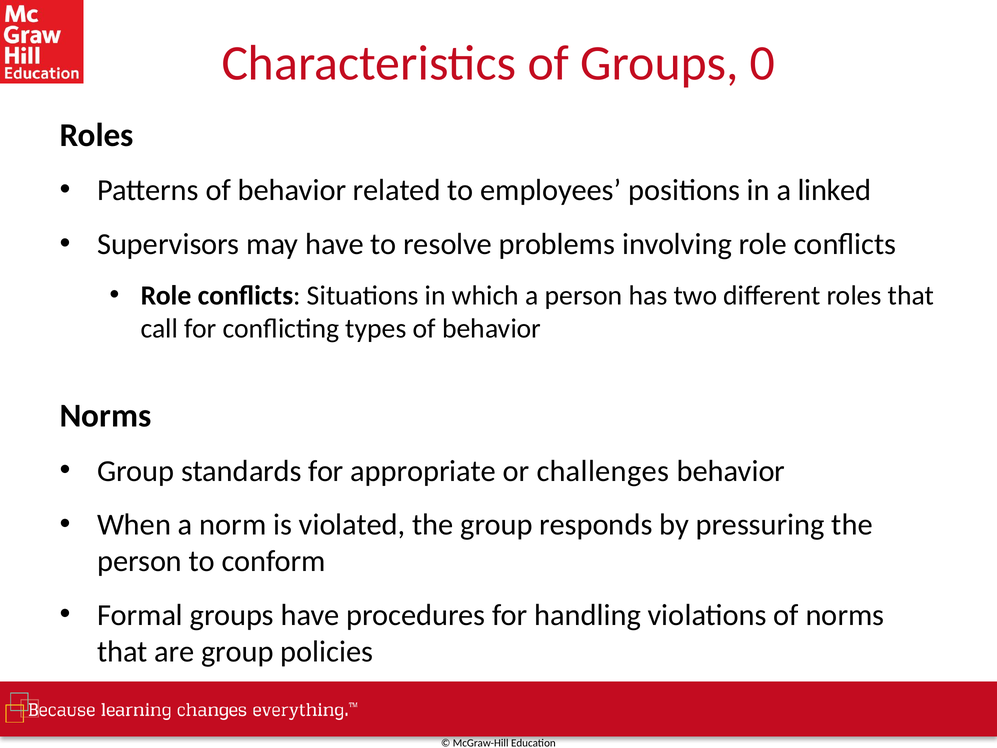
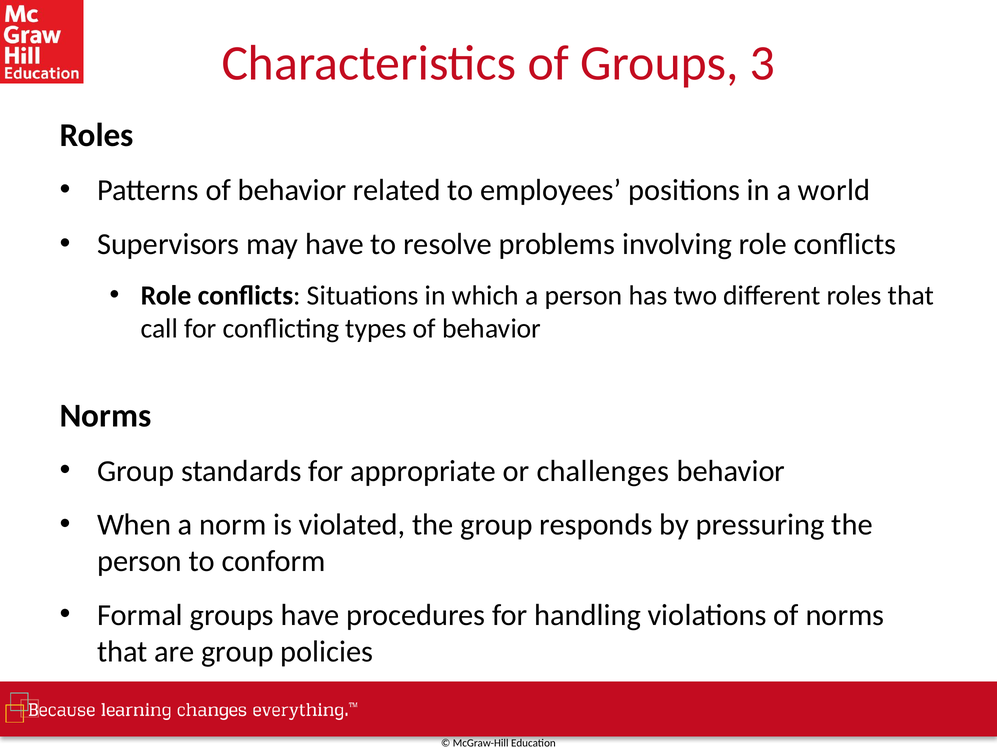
0: 0 -> 3
linked: linked -> world
